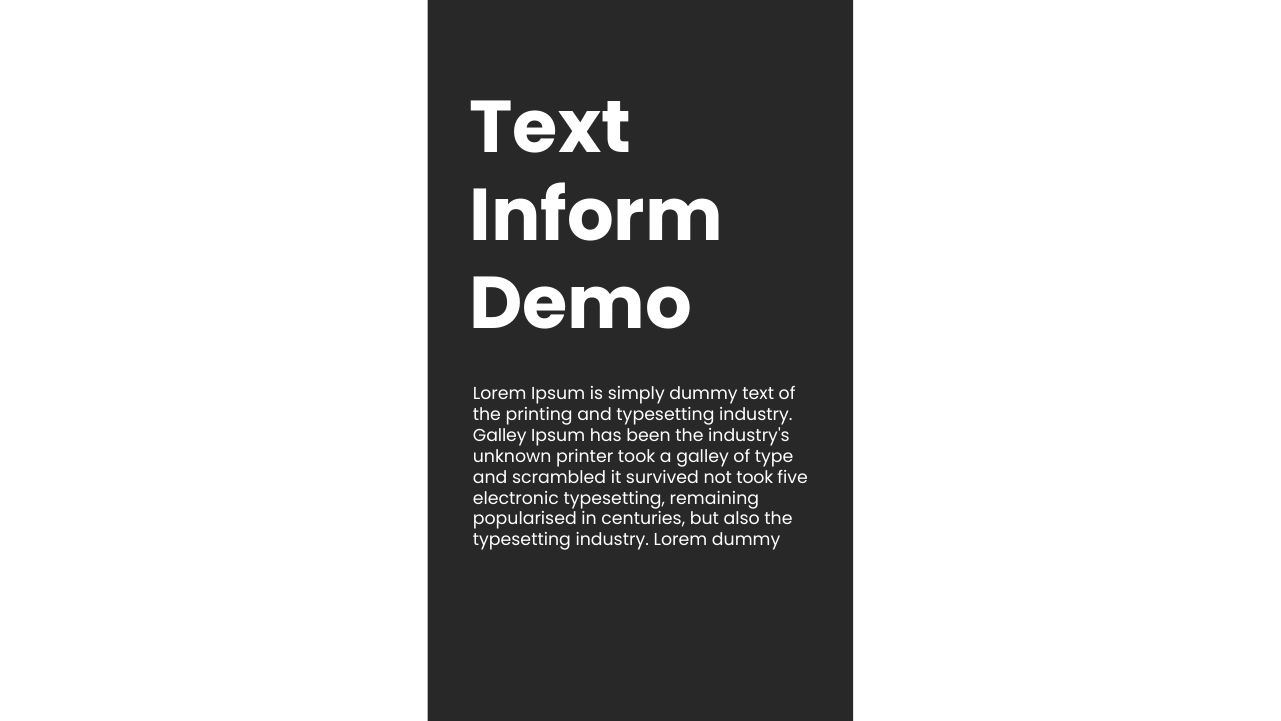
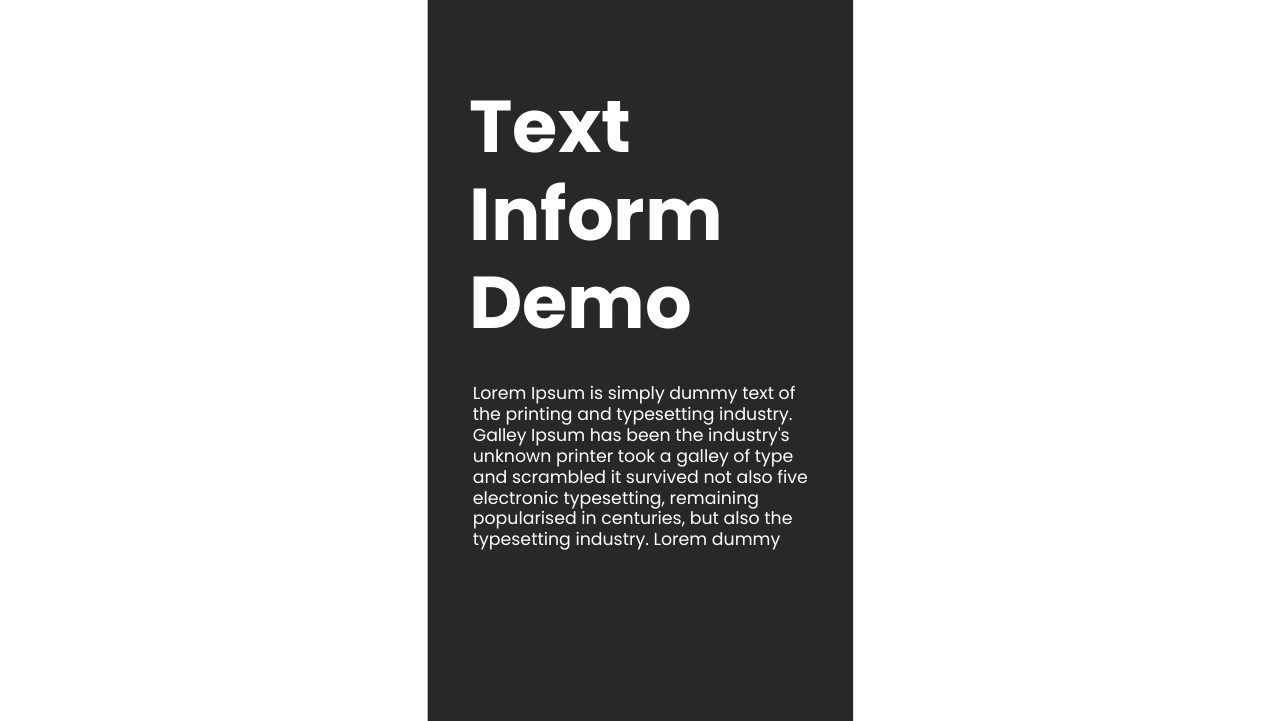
not took: took -> also
